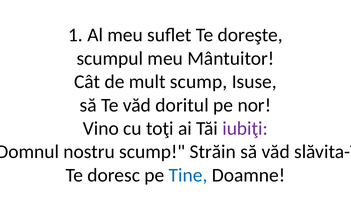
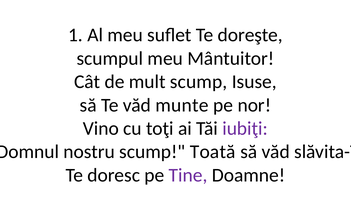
doritul: doritul -> munte
Străin: Străin -> Toată
Tine colour: blue -> purple
